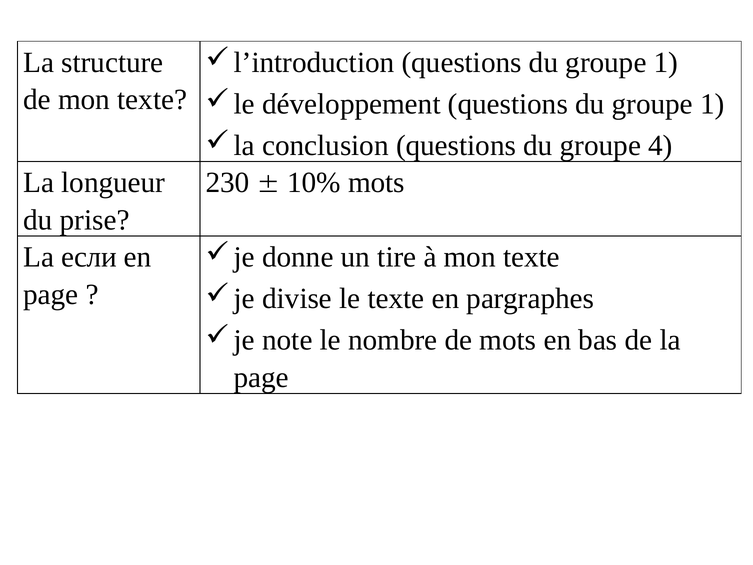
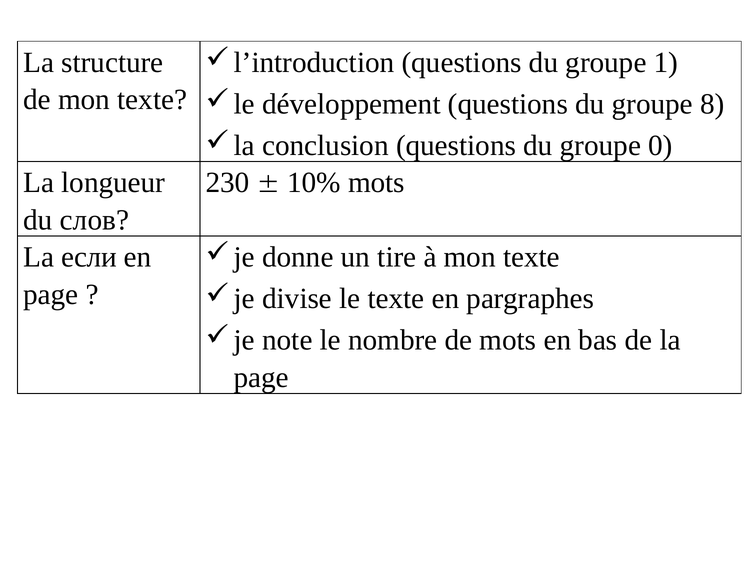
1 at (712, 104): 1 -> 8
4: 4 -> 0
prise: prise -> слов
